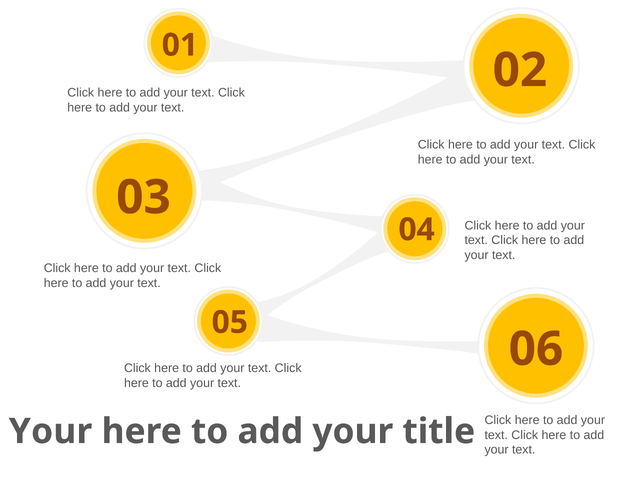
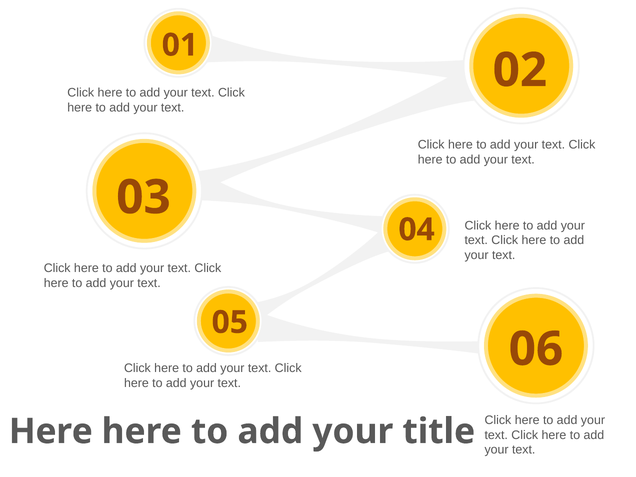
Your at (51, 431): Your -> Here
